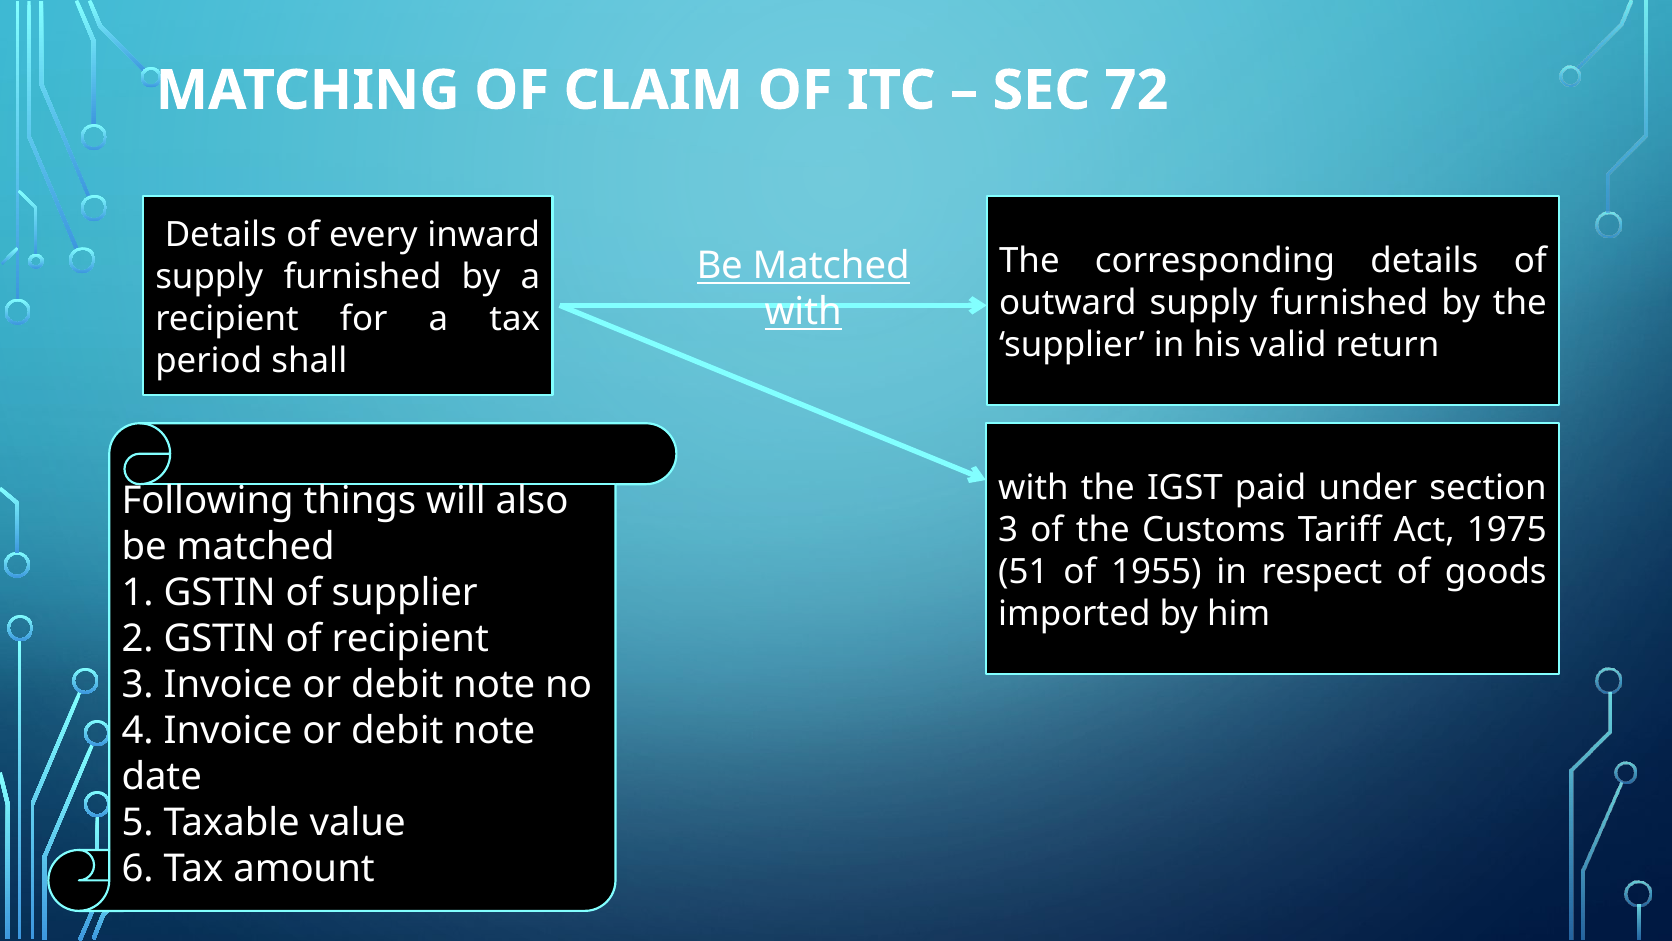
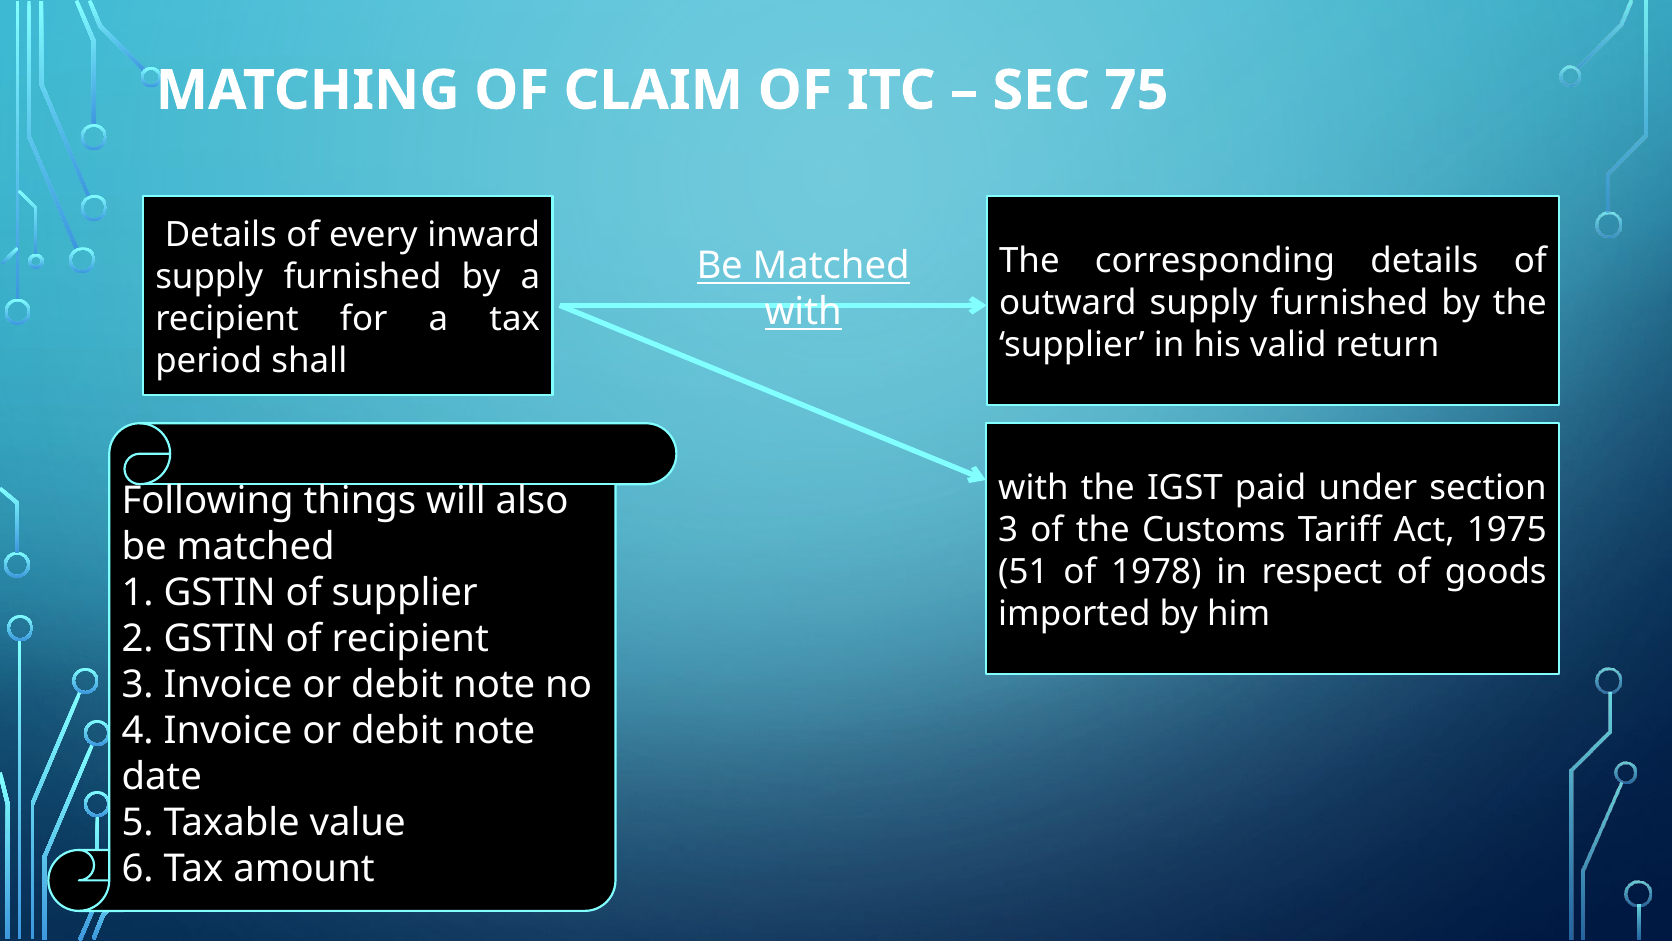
72: 72 -> 75
1955: 1955 -> 1978
